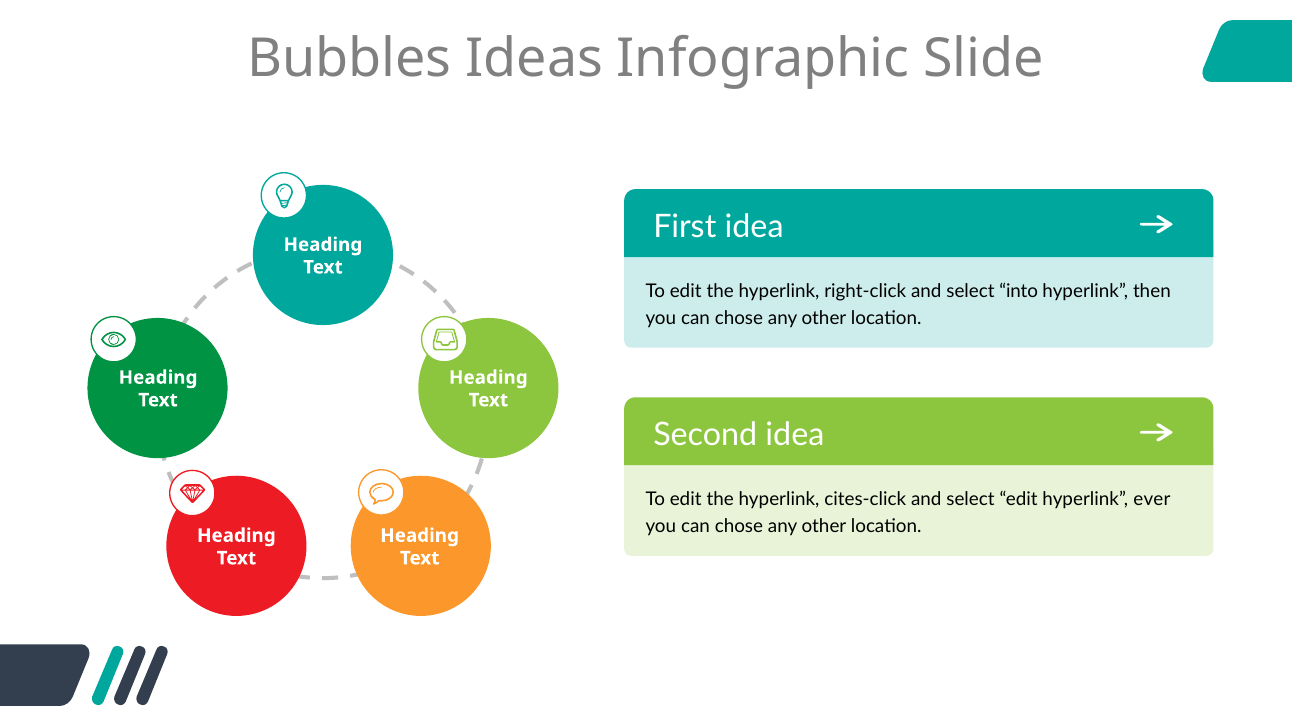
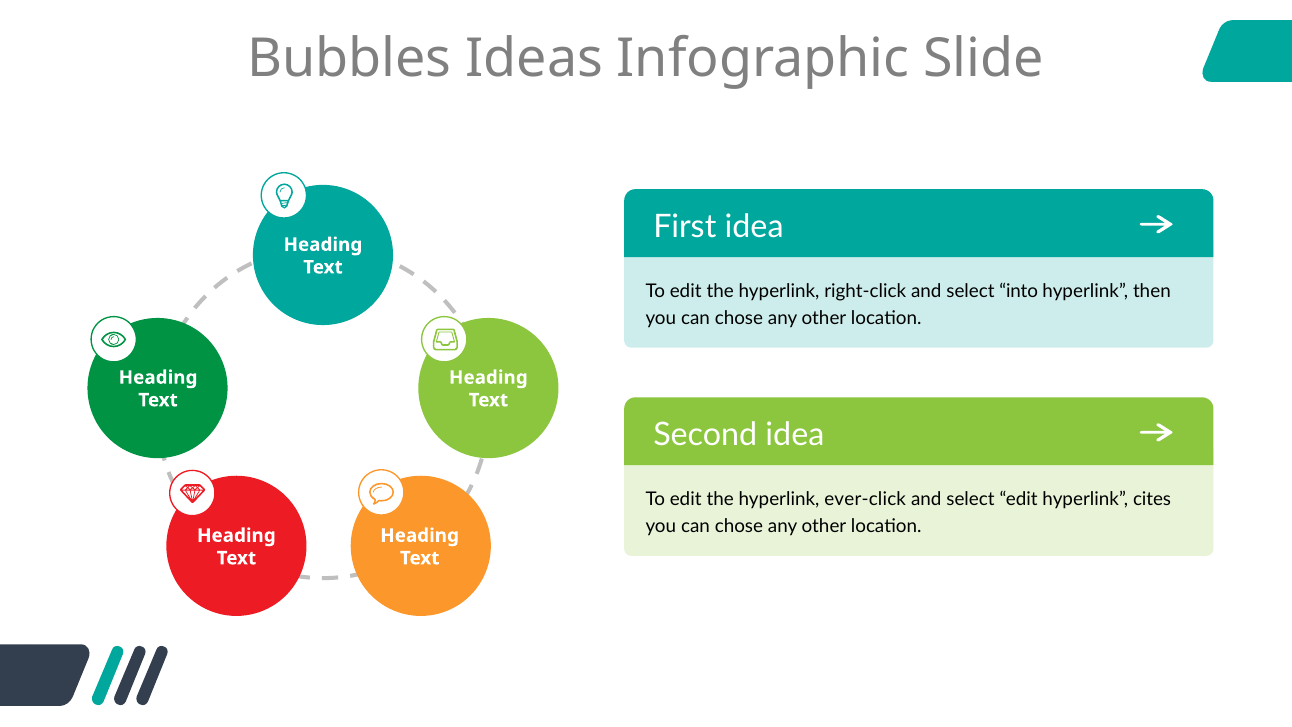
cites-click: cites-click -> ever-click
ever: ever -> cites
